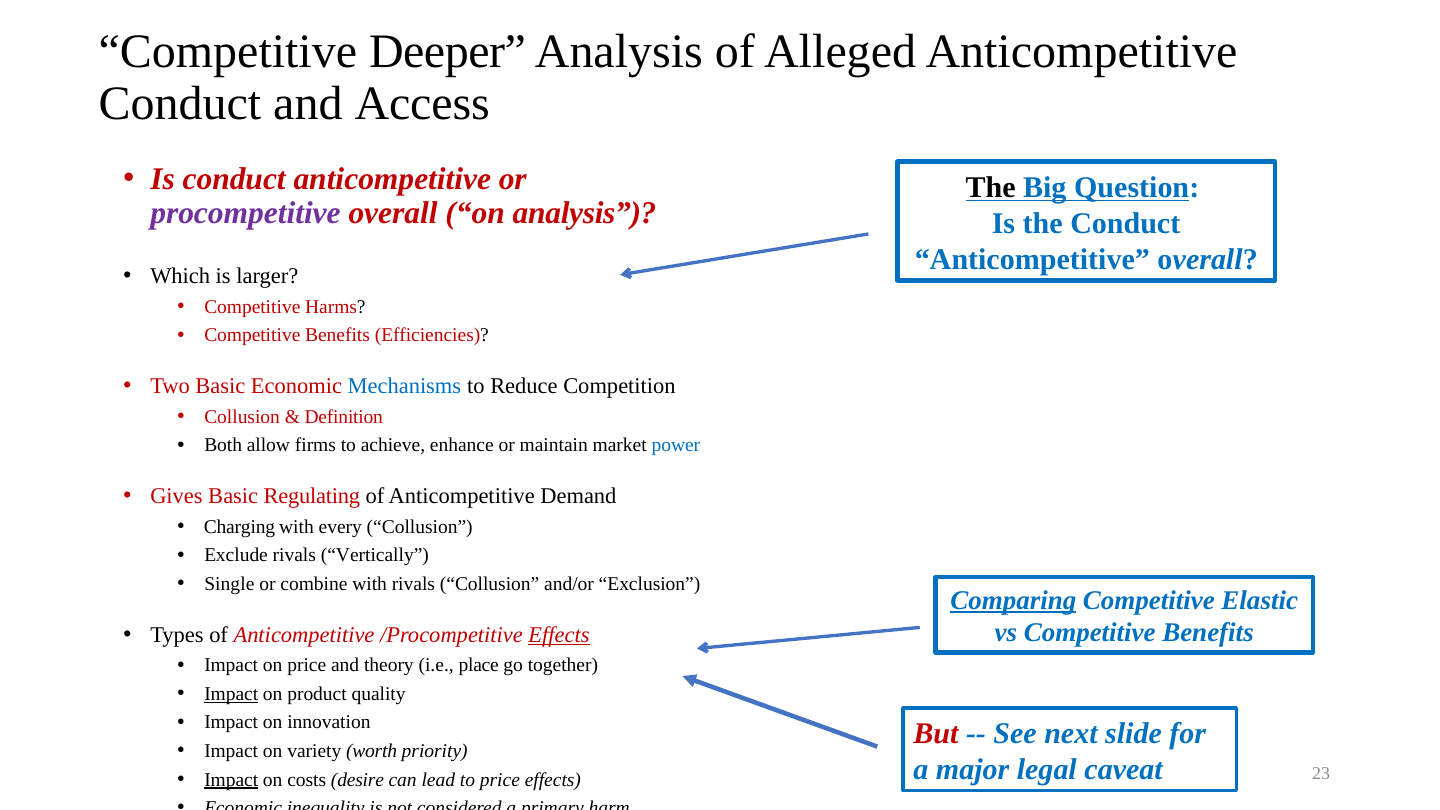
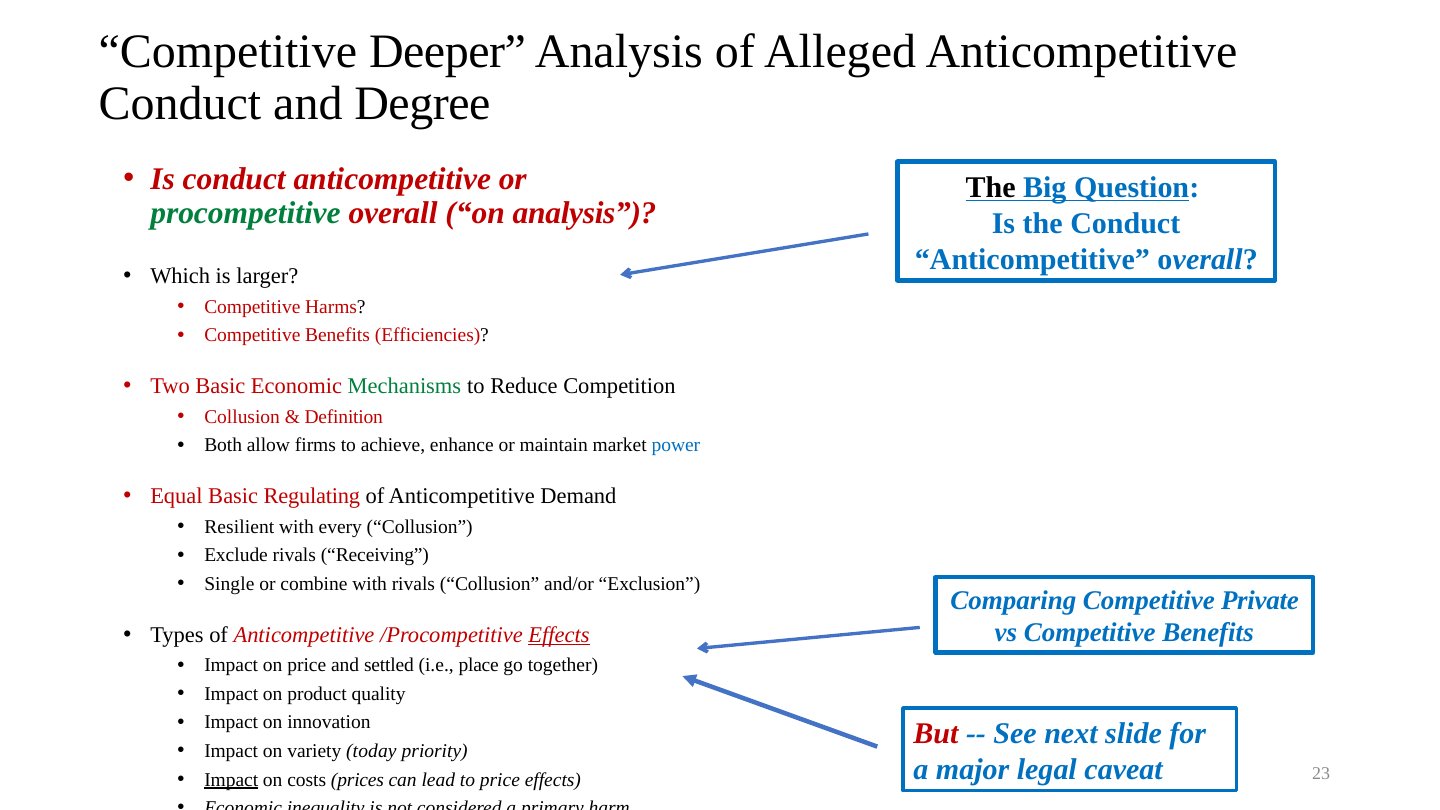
Access: Access -> Degree
procompetitive colour: purple -> green
Mechanisms colour: blue -> green
Gives: Gives -> Equal
Charging: Charging -> Resilient
Vertically: Vertically -> Receiving
Comparing underline: present -> none
Elastic: Elastic -> Private
theory: theory -> settled
Impact at (231, 694) underline: present -> none
worth: worth -> today
desire: desire -> prices
